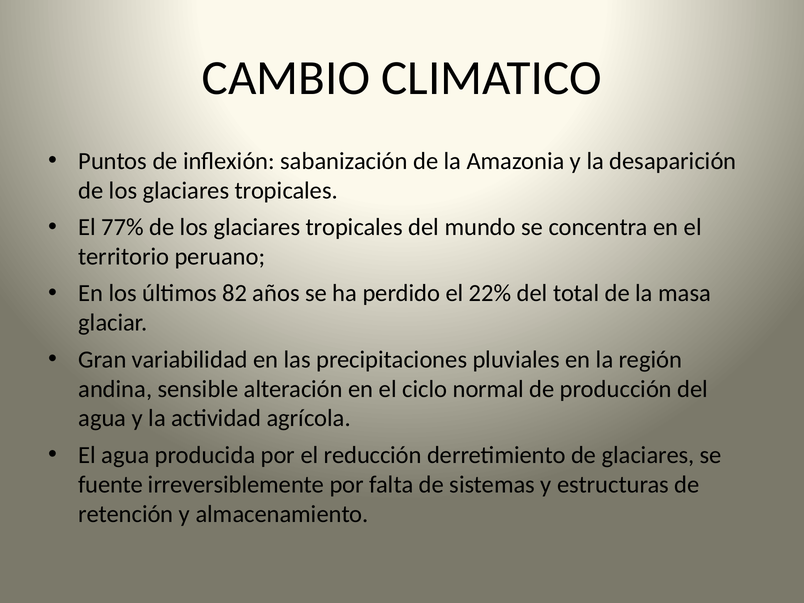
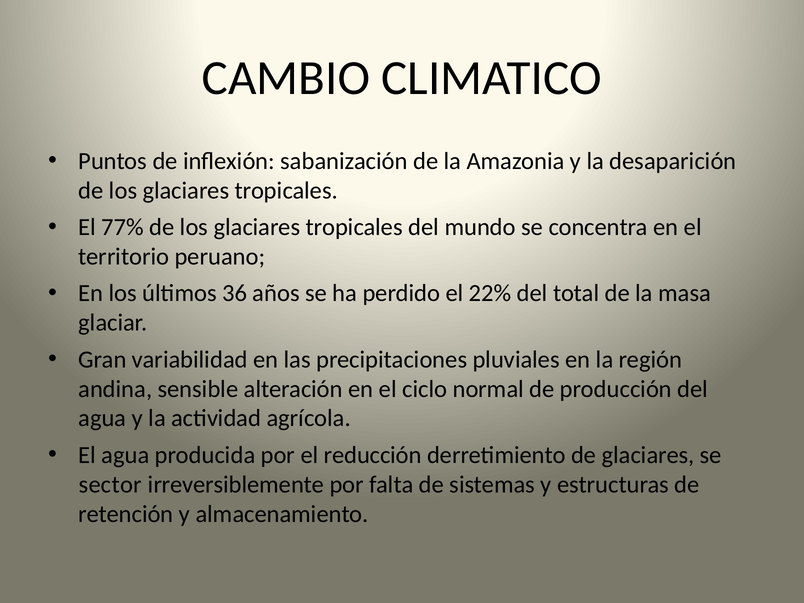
82: 82 -> 36
fuente: fuente -> sector
